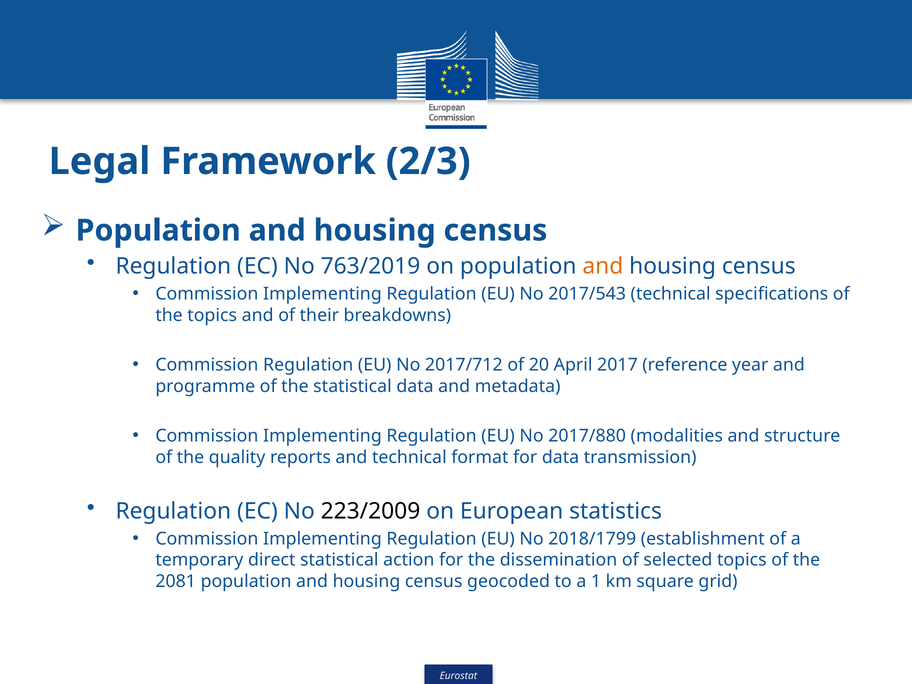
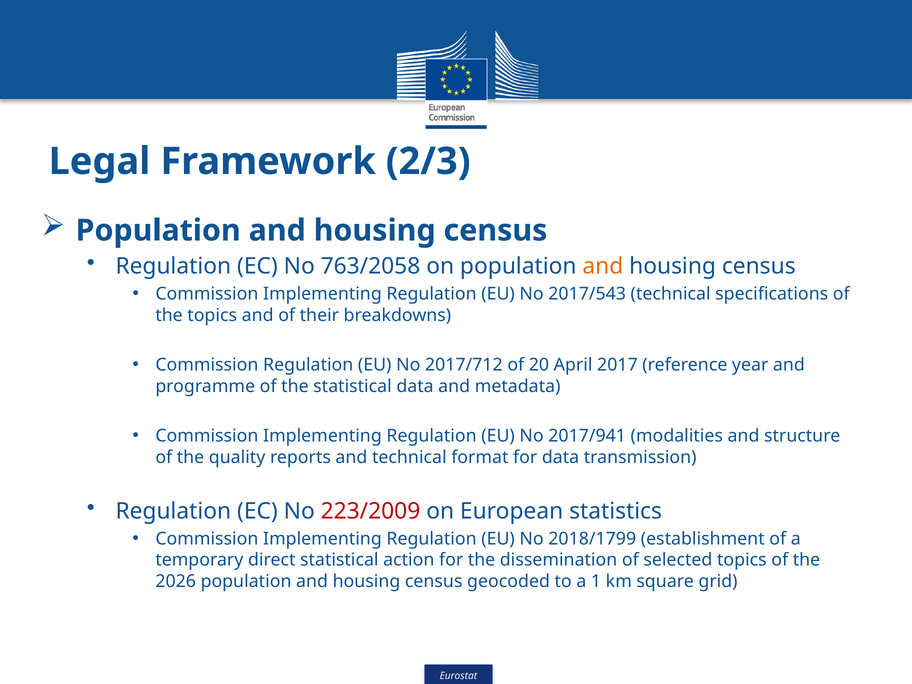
763/2019: 763/2019 -> 763/2058
2017/880: 2017/880 -> 2017/941
223/2009 colour: black -> red
2081: 2081 -> 2026
